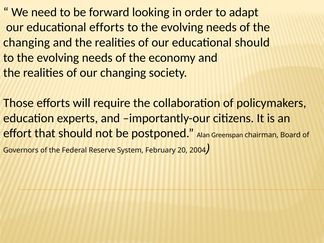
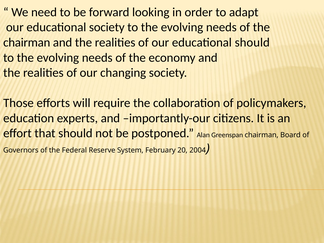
educational efforts: efforts -> society
changing at (27, 42): changing -> chairman
